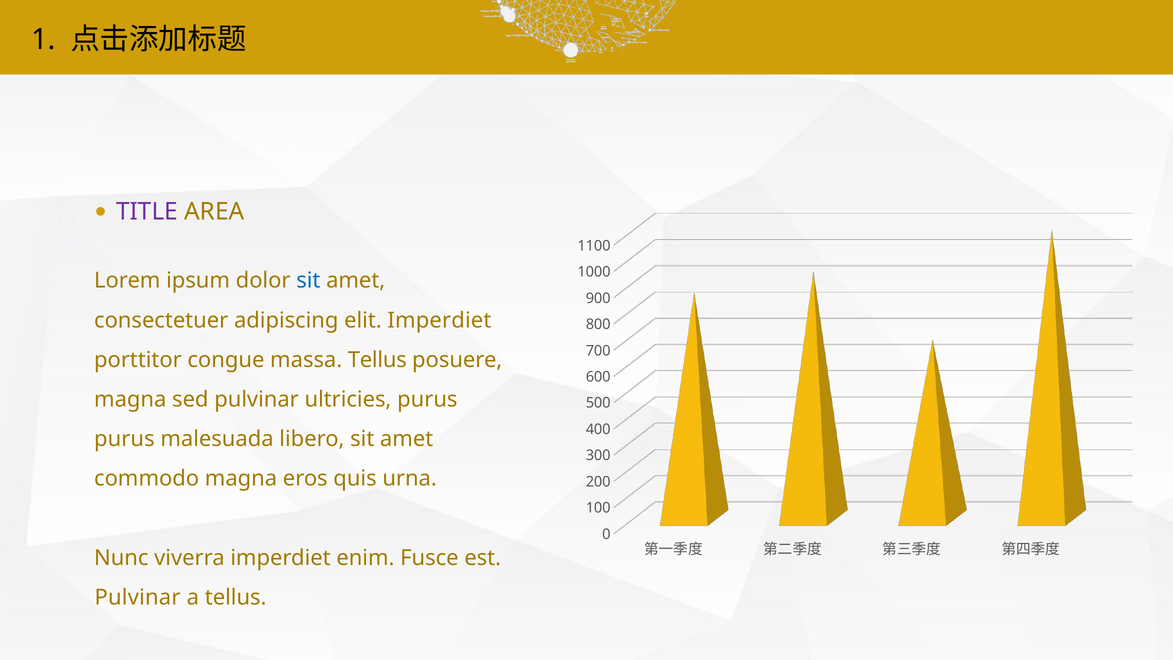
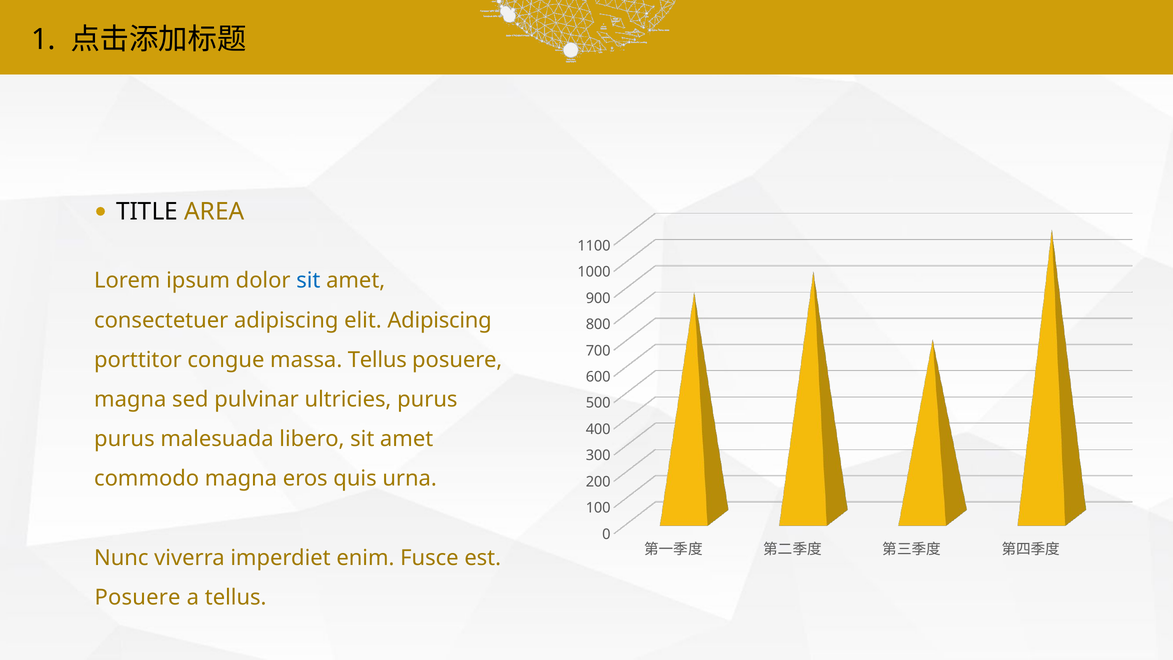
TITLE colour: purple -> black
elit Imperdiet: Imperdiet -> Adipiscing
Pulvinar at (138, 597): Pulvinar -> Posuere
